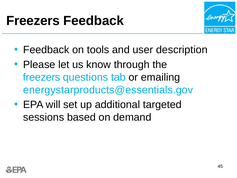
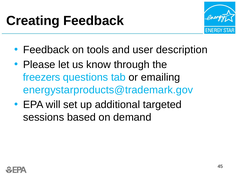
Freezers at (33, 21): Freezers -> Creating
energystarproducts@essentials.gov: energystarproducts@essentials.gov -> energystarproducts@trademark.gov
